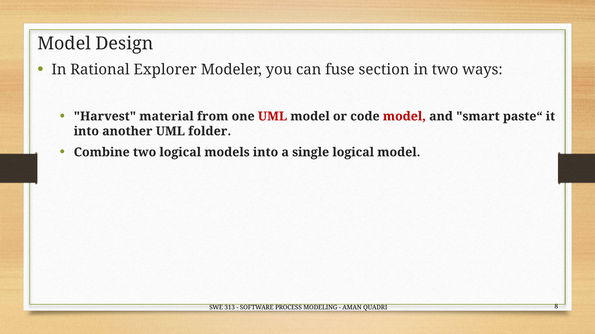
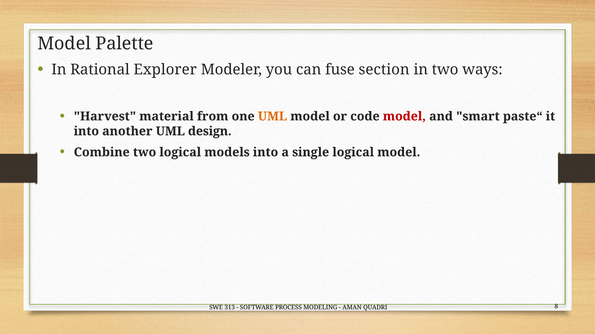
Design: Design -> Palette
UML at (272, 117) colour: red -> orange
folder: folder -> design
